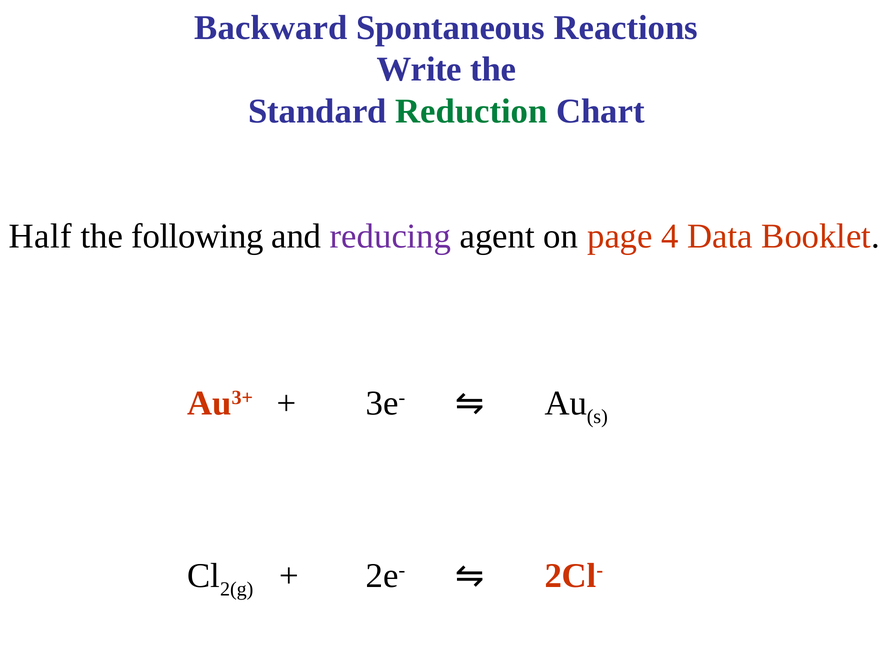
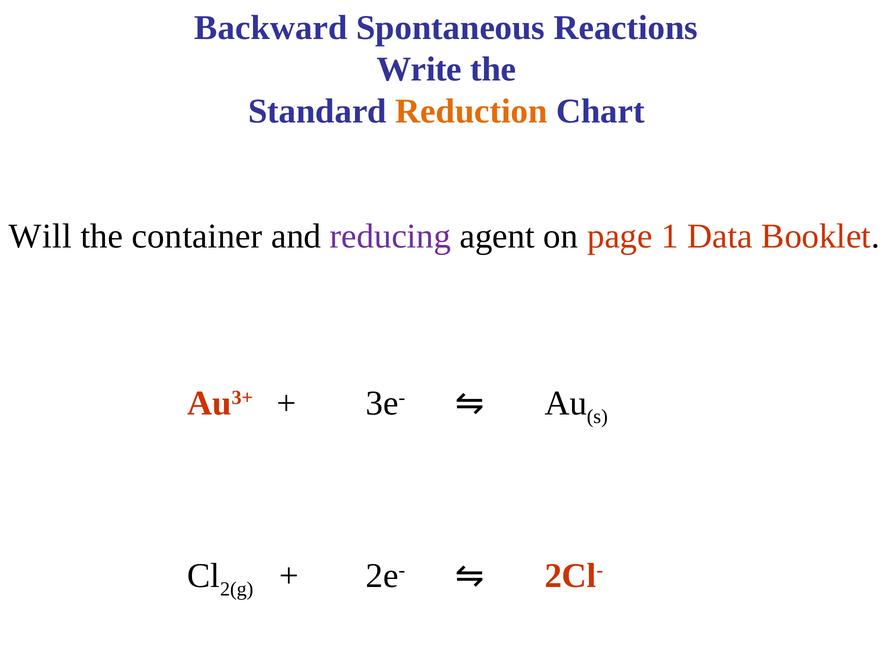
Reduction colour: green -> orange
Half: Half -> Will
following: following -> container
4: 4 -> 1
